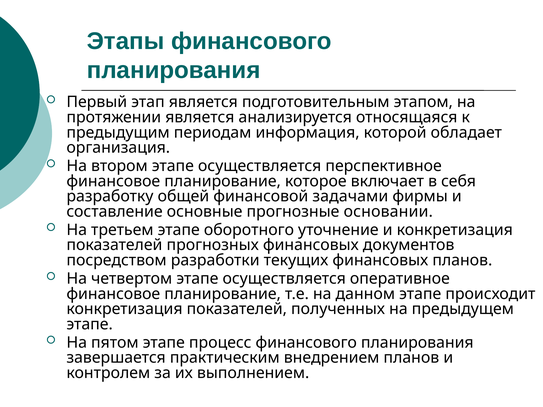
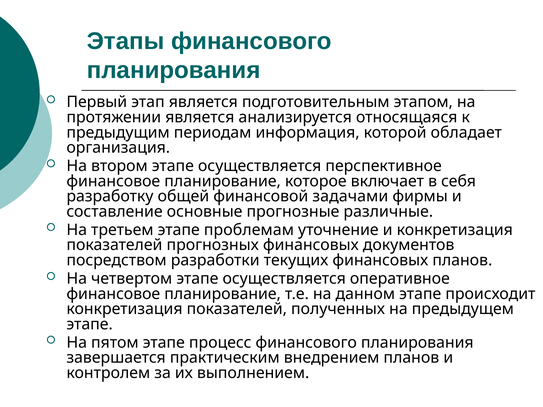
основании: основании -> различные
оборотного: оборотного -> проблемам
